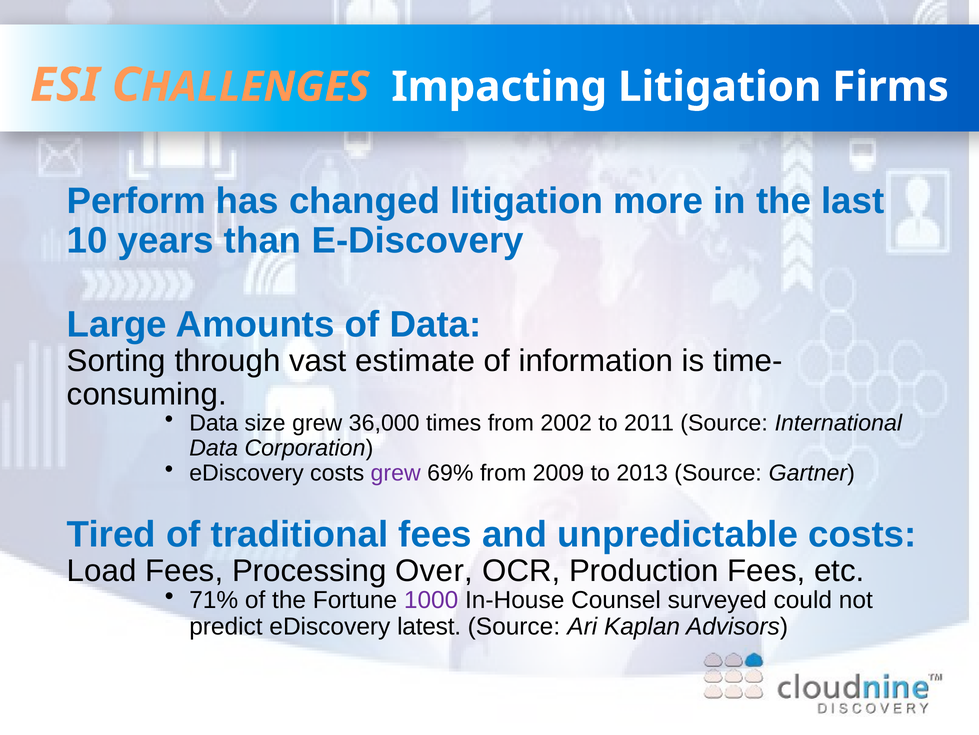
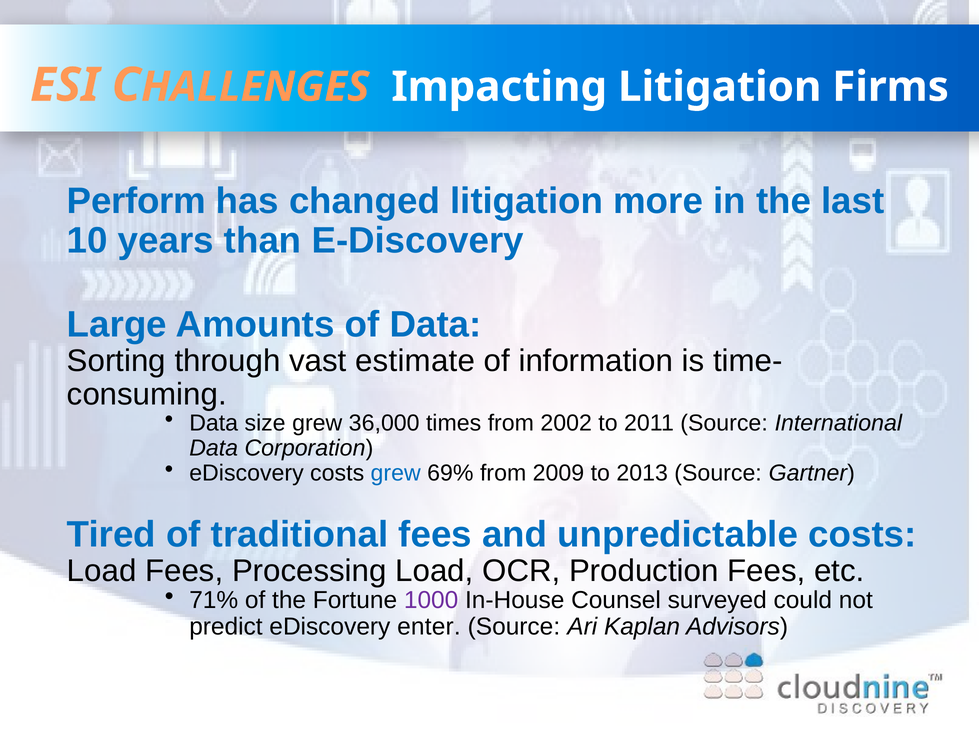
grew at (396, 472) colour: purple -> blue
Processing Over: Over -> Load
latest: latest -> enter
